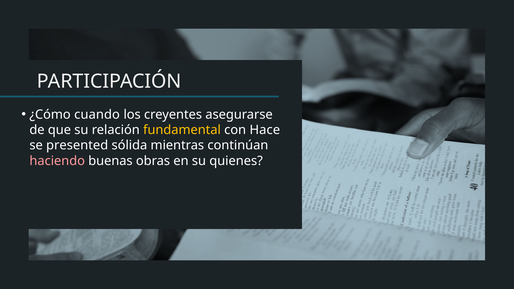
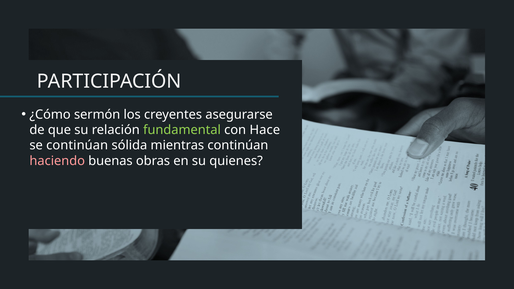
cuando: cuando -> sermón
fundamental colour: yellow -> light green
se presented: presented -> continúan
